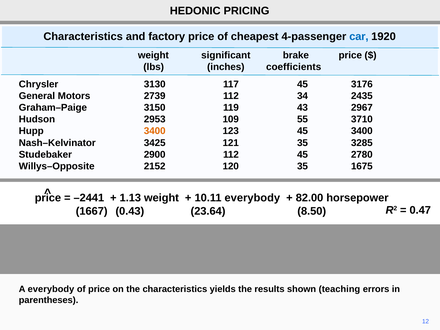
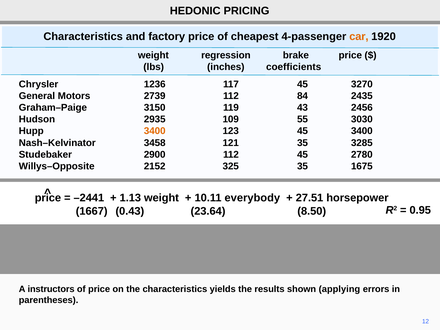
car colour: blue -> orange
significant: significant -> regression
3130: 3130 -> 1236
3176: 3176 -> 3270
34: 34 -> 84
2967: 2967 -> 2456
2953: 2953 -> 2935
3710: 3710 -> 3030
3425: 3425 -> 3458
120: 120 -> 325
82.00: 82.00 -> 27.51
0.47: 0.47 -> 0.95
A everybody: everybody -> instructors
teaching: teaching -> applying
